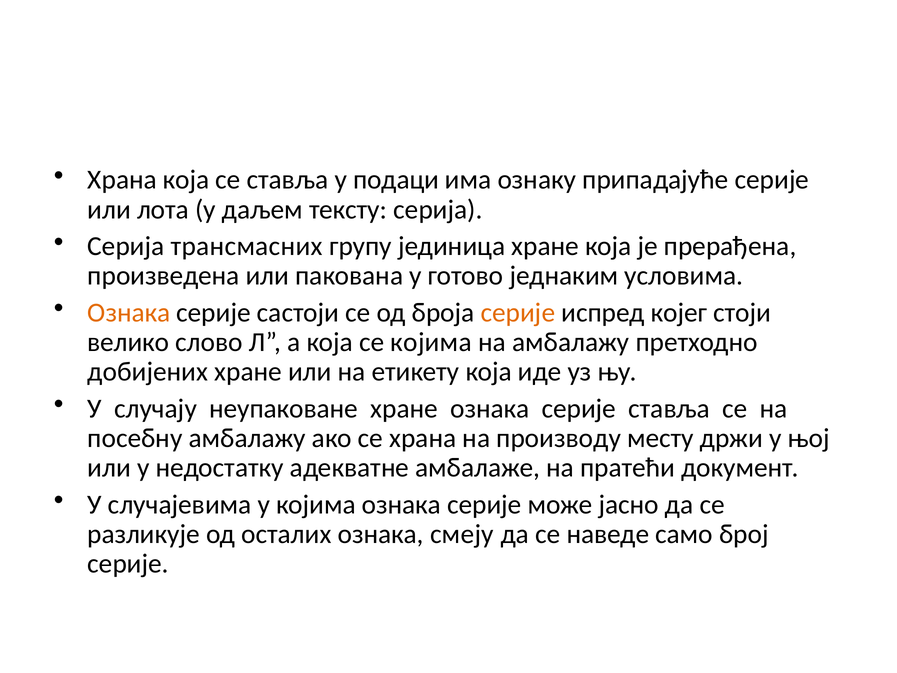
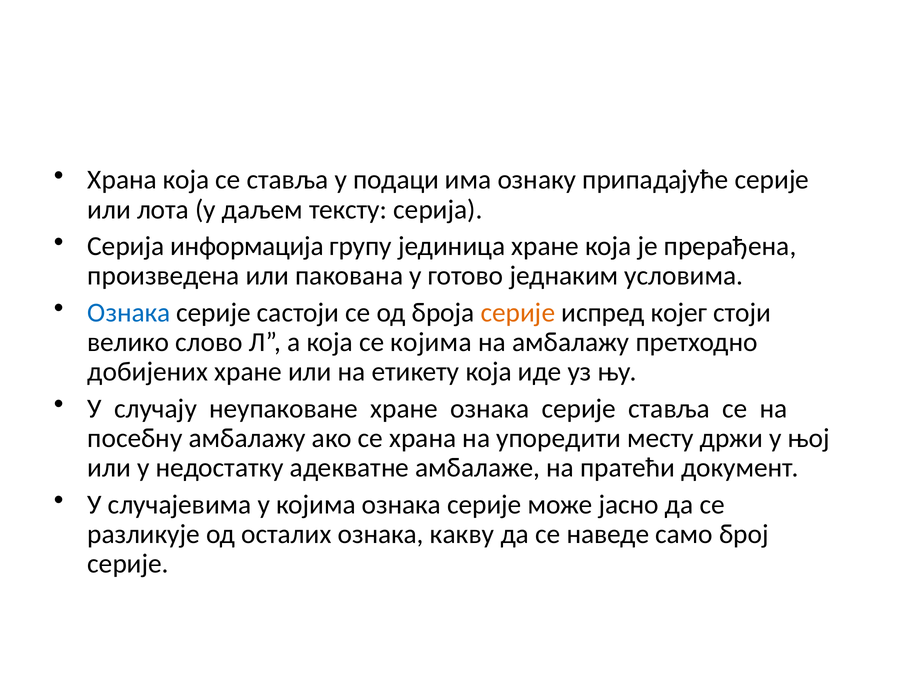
трансмасних: трансмасних -> информација
Ознака at (129, 313) colour: orange -> blue
производу: производу -> упоредити
смеју: смеју -> какву
